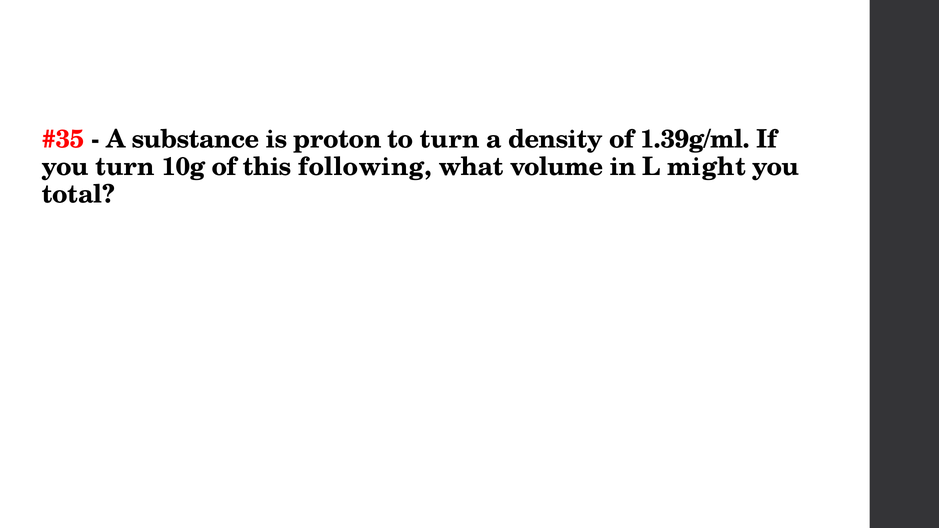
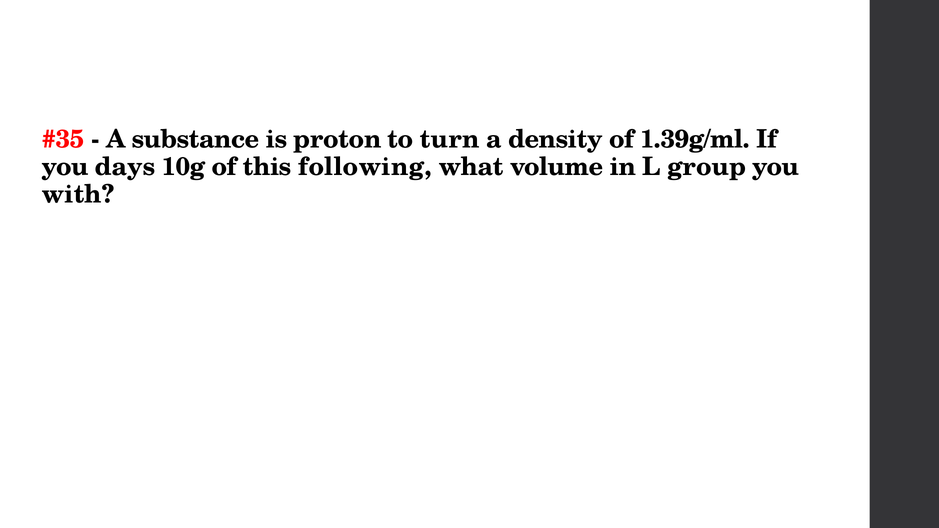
you turn: turn -> days
might: might -> group
total: total -> with
